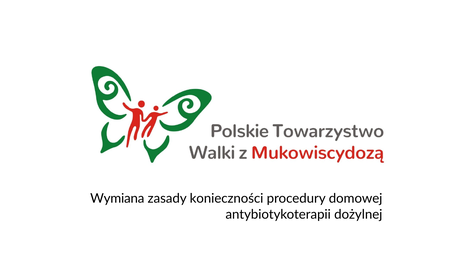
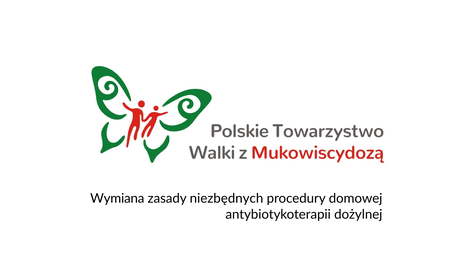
konieczności: konieczności -> niezbędnych
